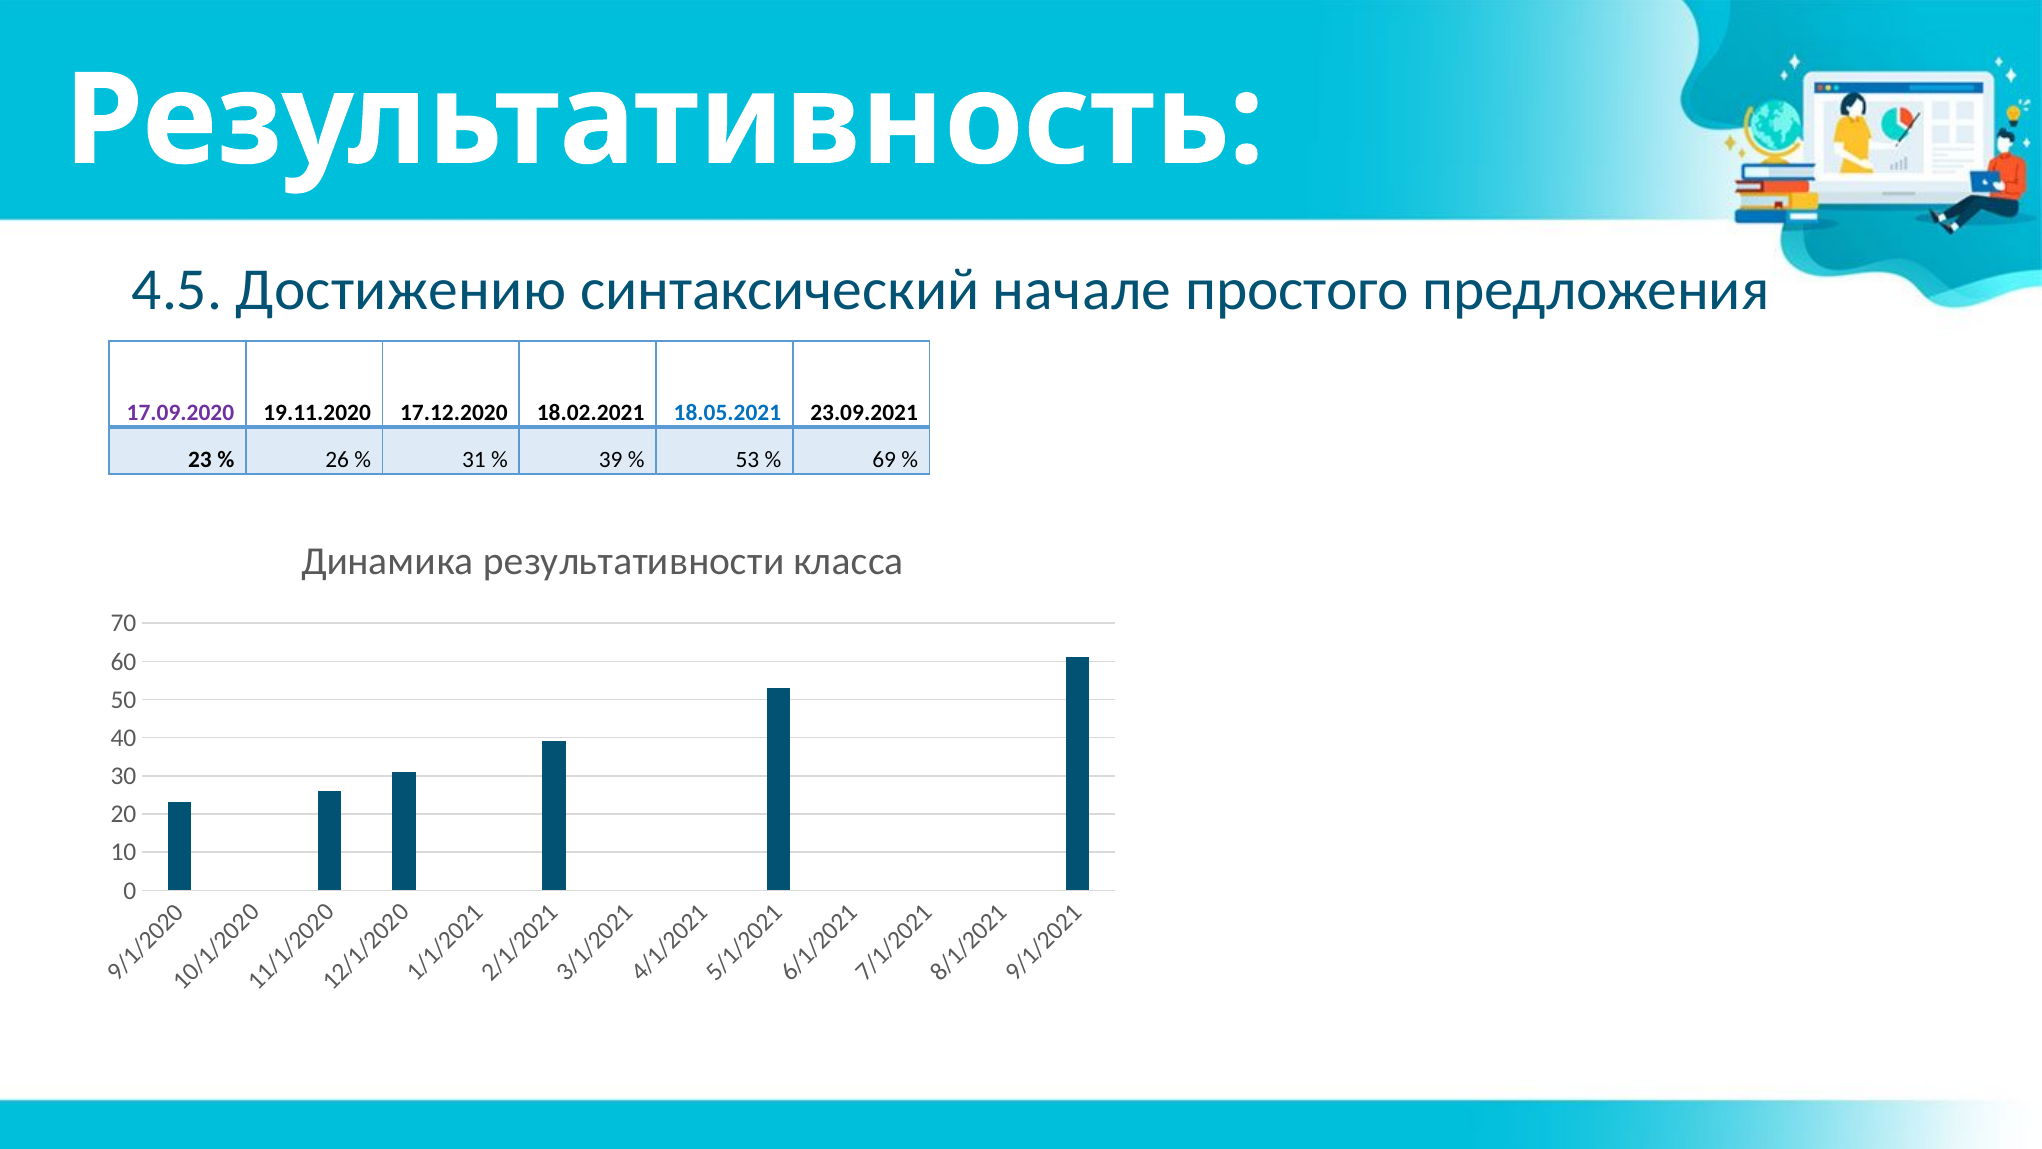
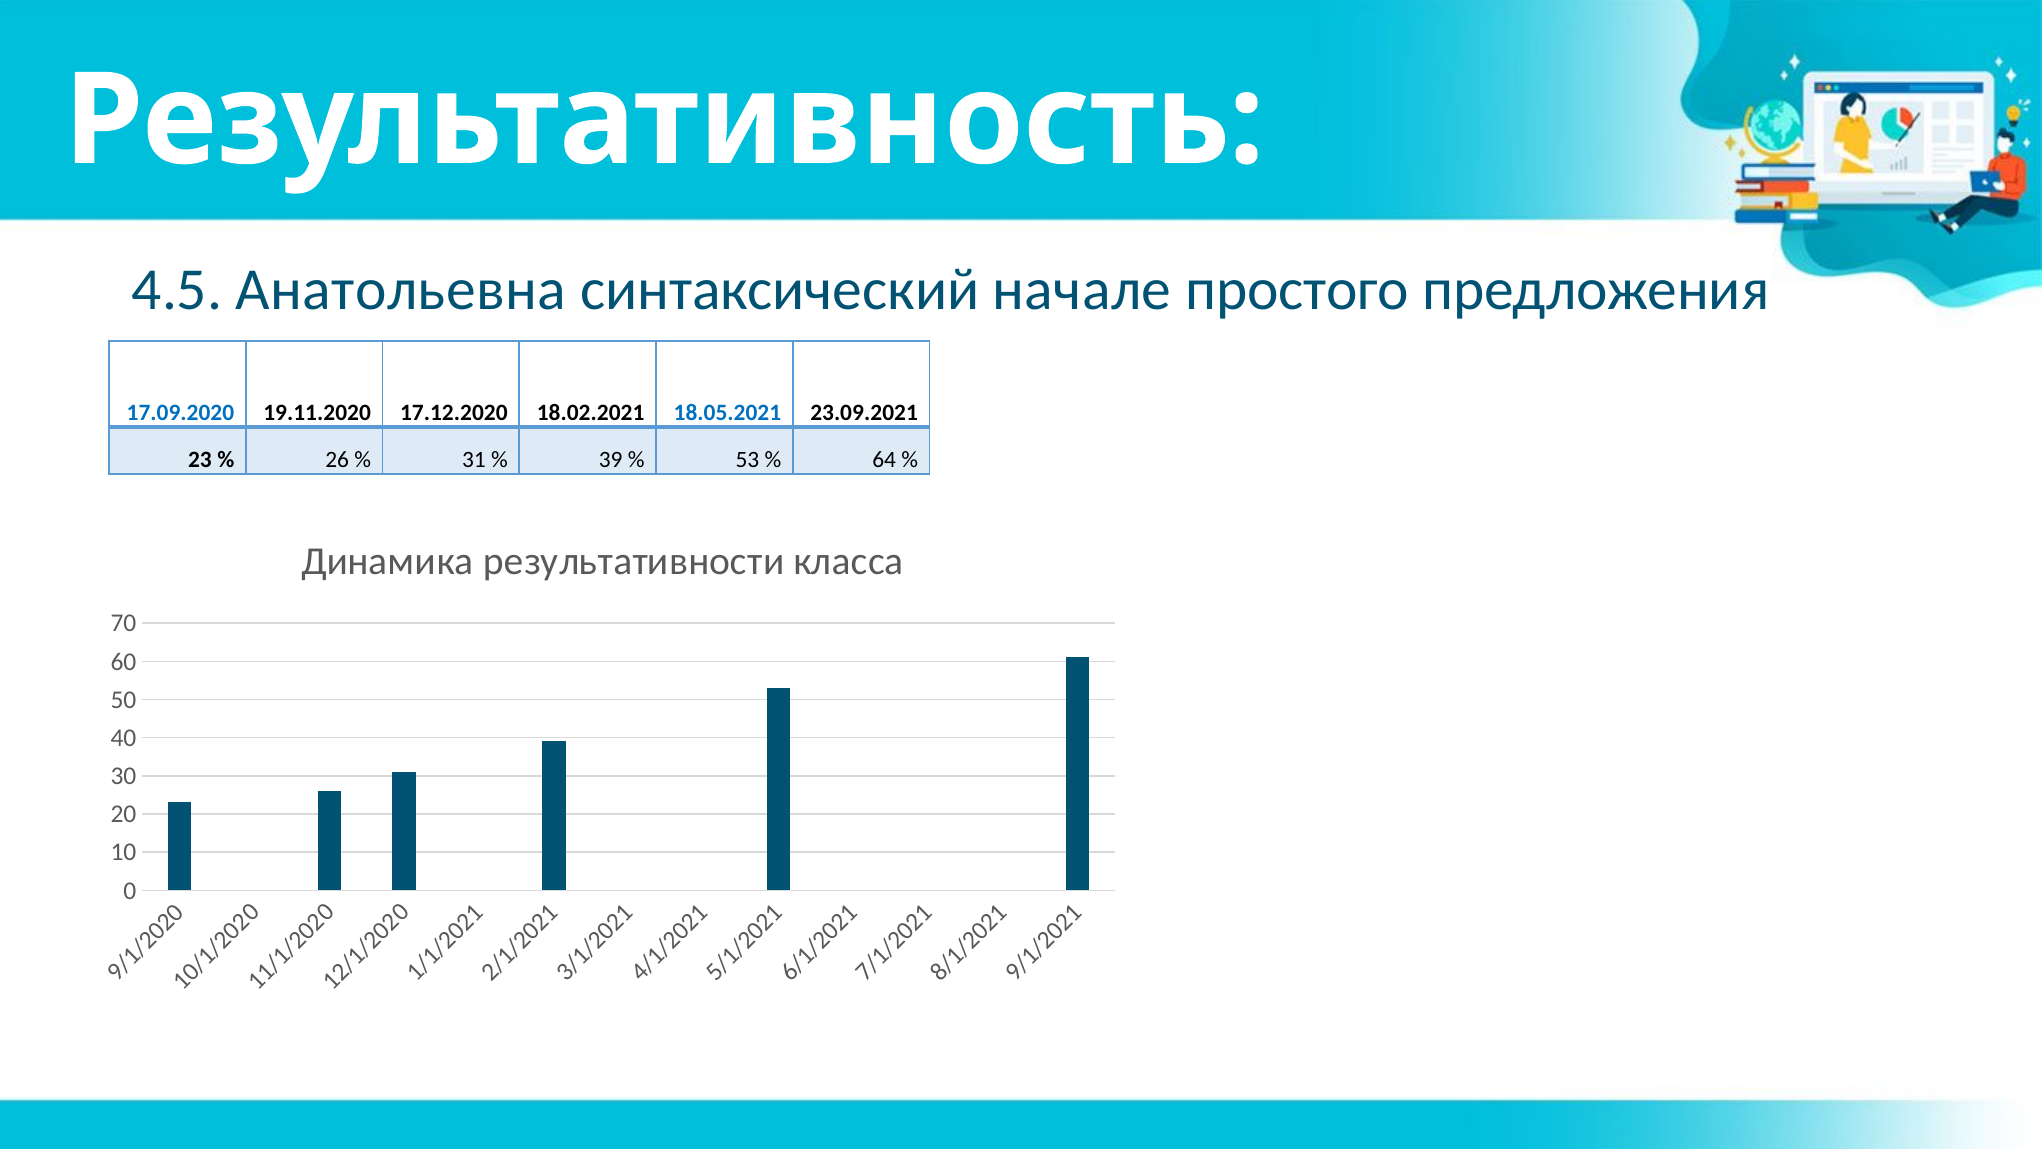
Достижению: Достижению -> Анатольевна
17.09.2020 colour: purple -> blue
69: 69 -> 64
